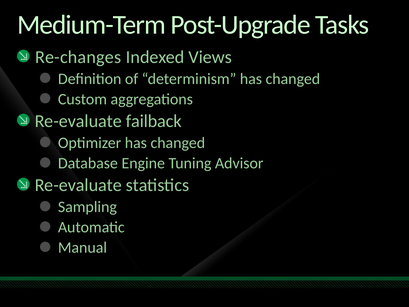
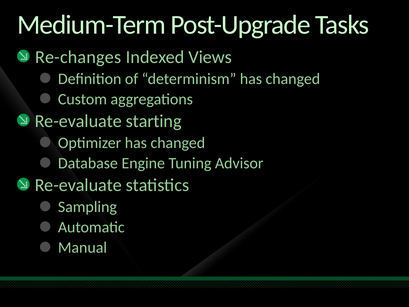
failback: failback -> starting
